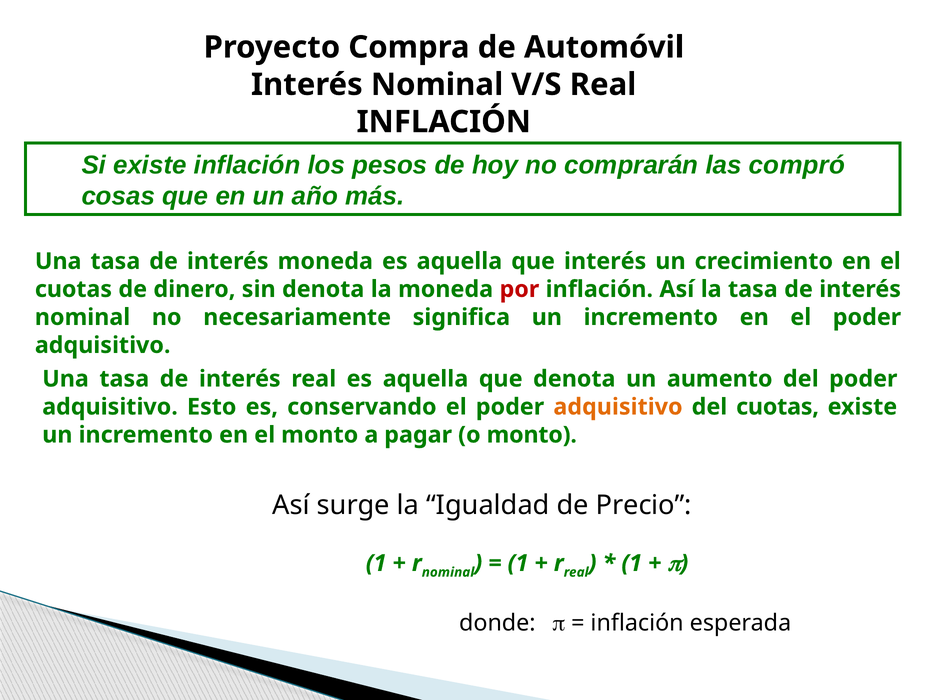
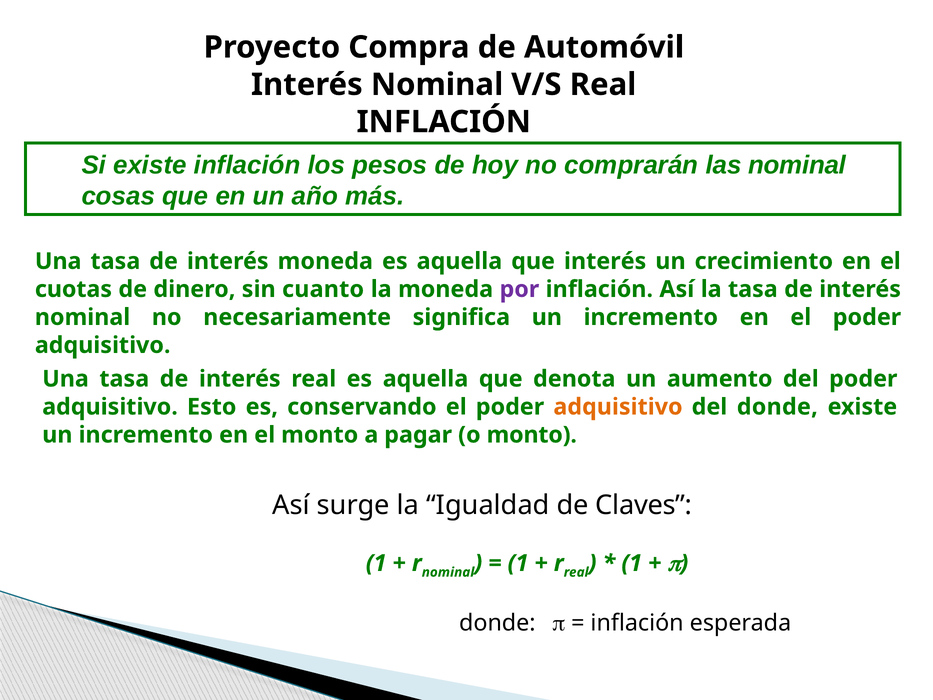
las compró: compró -> nominal
sin denota: denota -> cuanto
por colour: red -> purple
del cuotas: cuotas -> donde
Precio: Precio -> Claves
